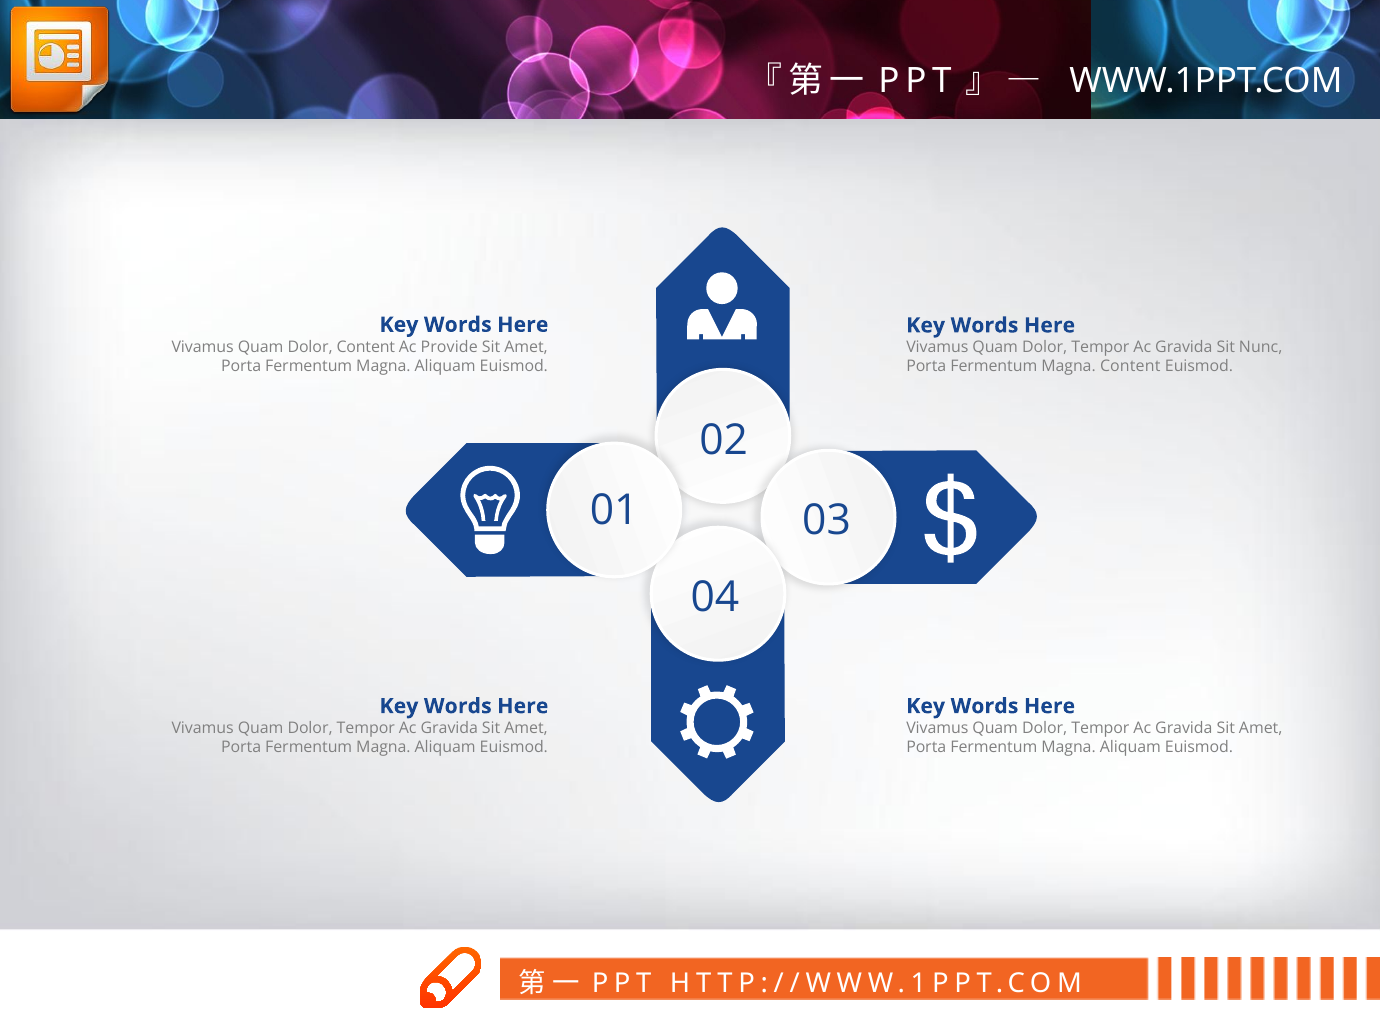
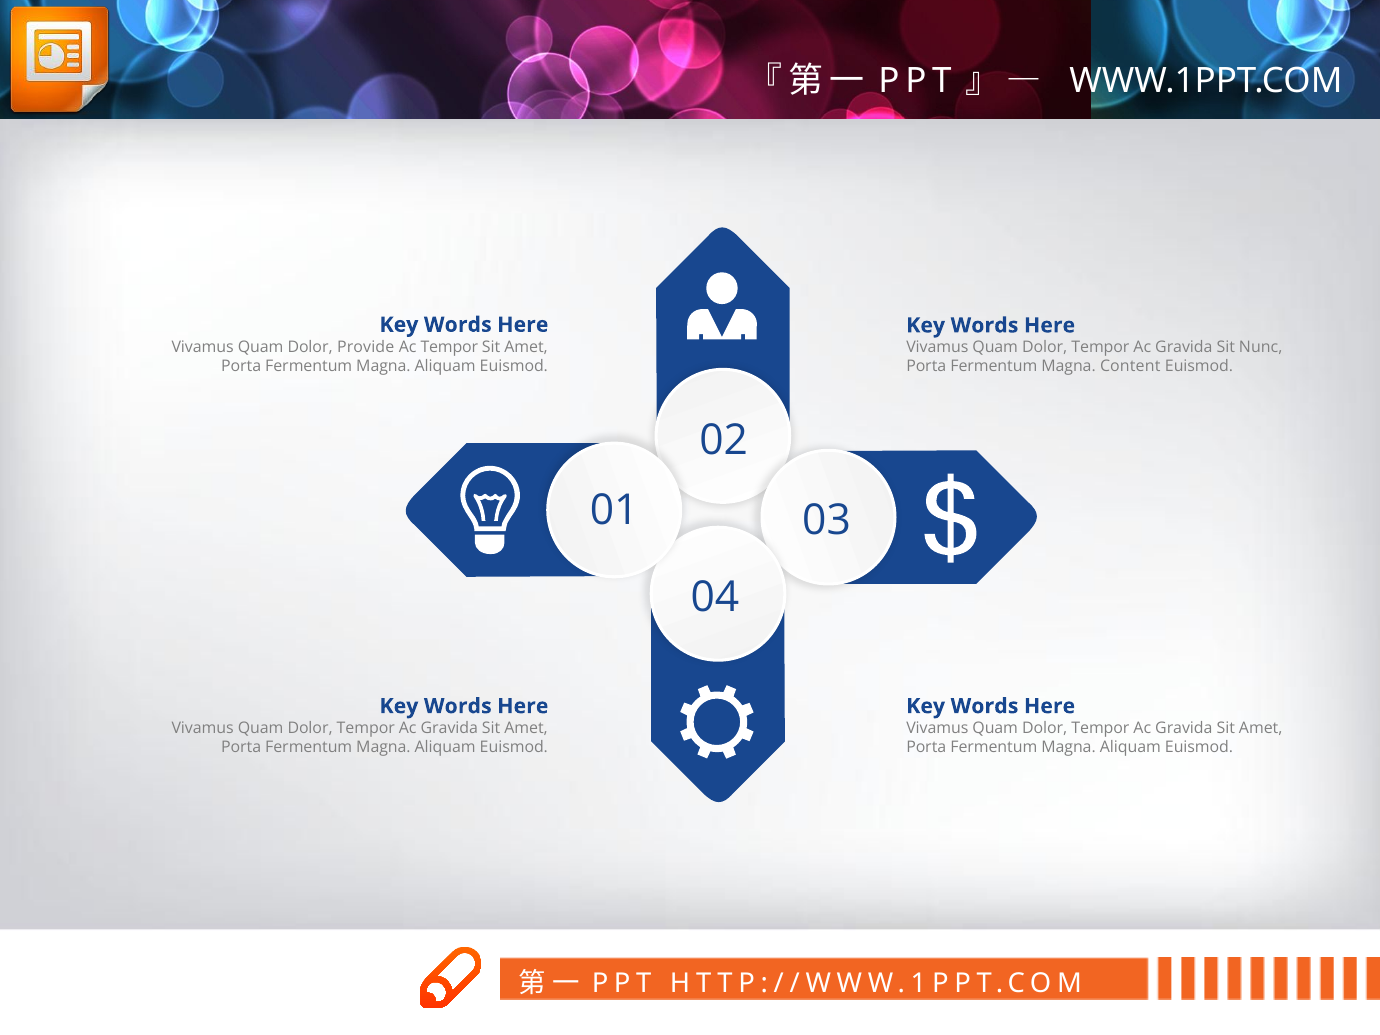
Dolor Content: Content -> Provide
Ac Provide: Provide -> Tempor
